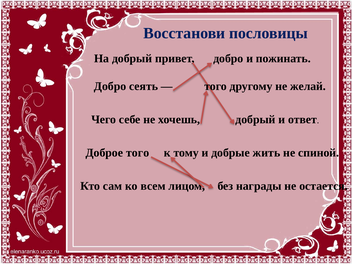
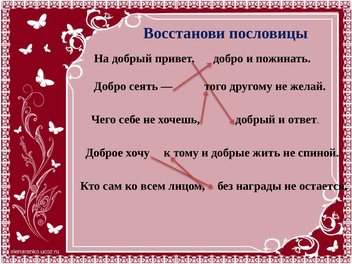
Доброе того: того -> хочу
